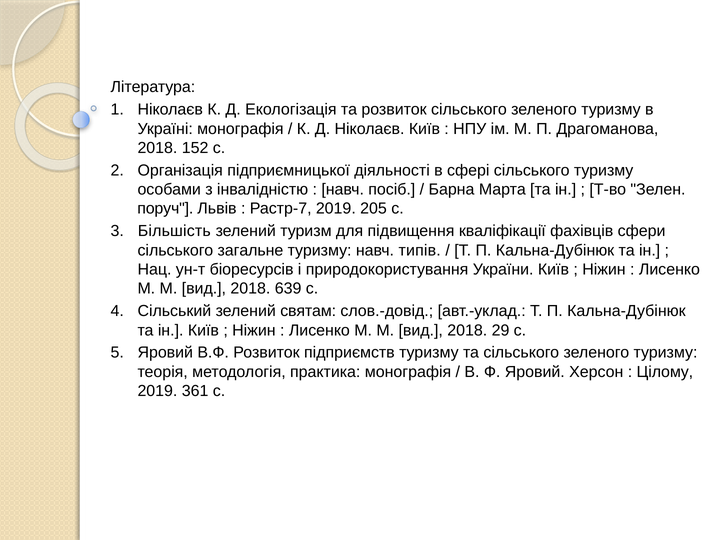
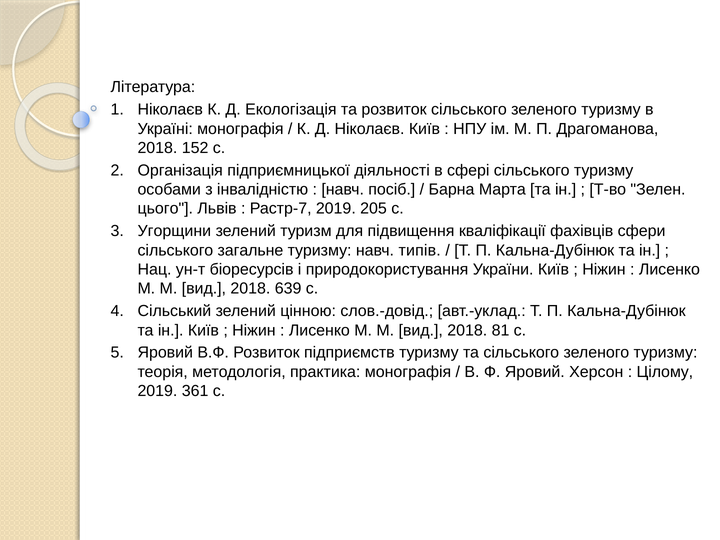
поруч: поруч -> цього
Більшість: Більшість -> Угорщини
святам: святам -> цінною
29: 29 -> 81
